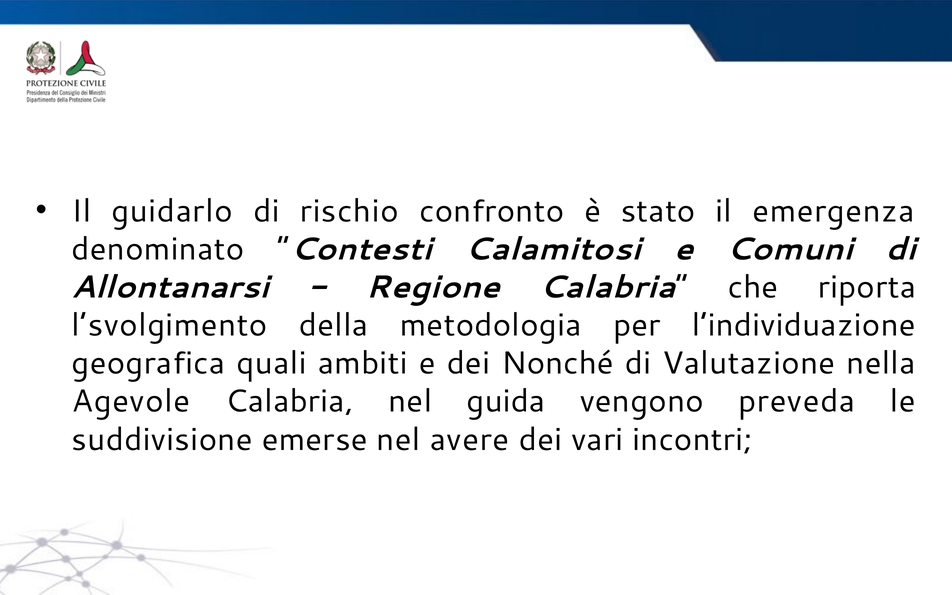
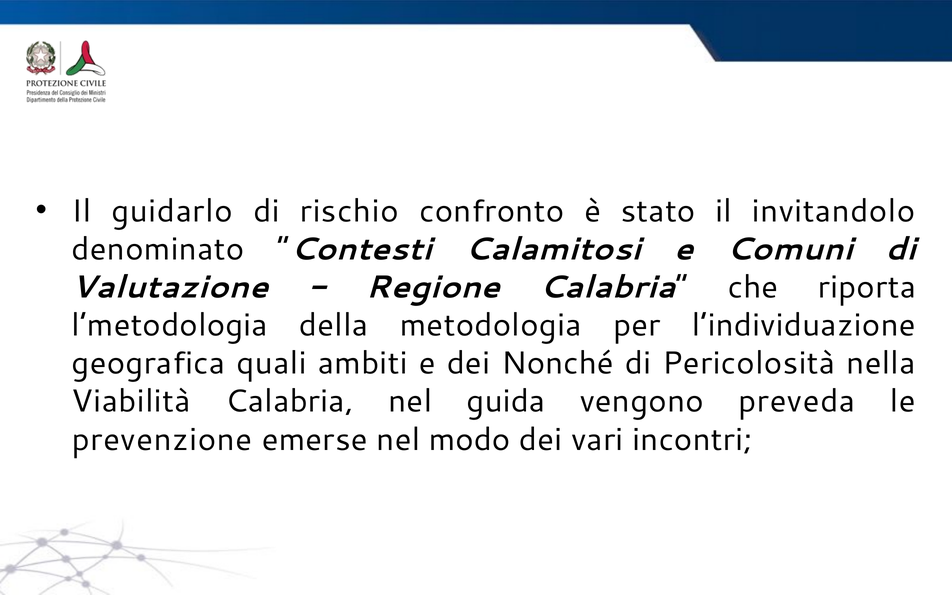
emergenza: emergenza -> invitandolo
Allontanarsi: Allontanarsi -> Valutazione
l’svolgimento: l’svolgimento -> l’metodologia
Valutazione: Valutazione -> Pericolosità
Agevole: Agevole -> Viabilità
suddivisione: suddivisione -> prevenzione
avere: avere -> modo
